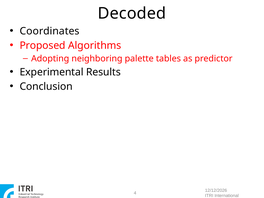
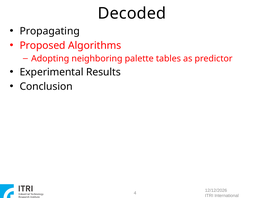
Coordinates: Coordinates -> Propagating
